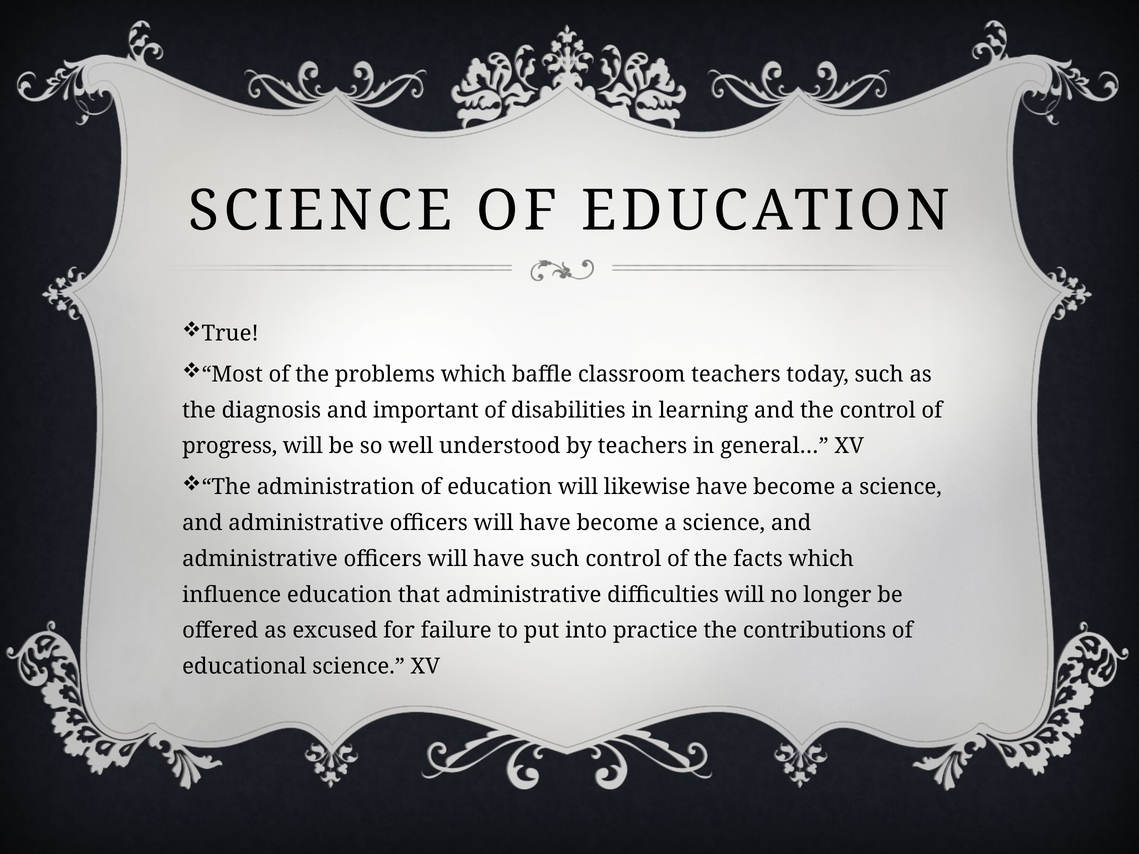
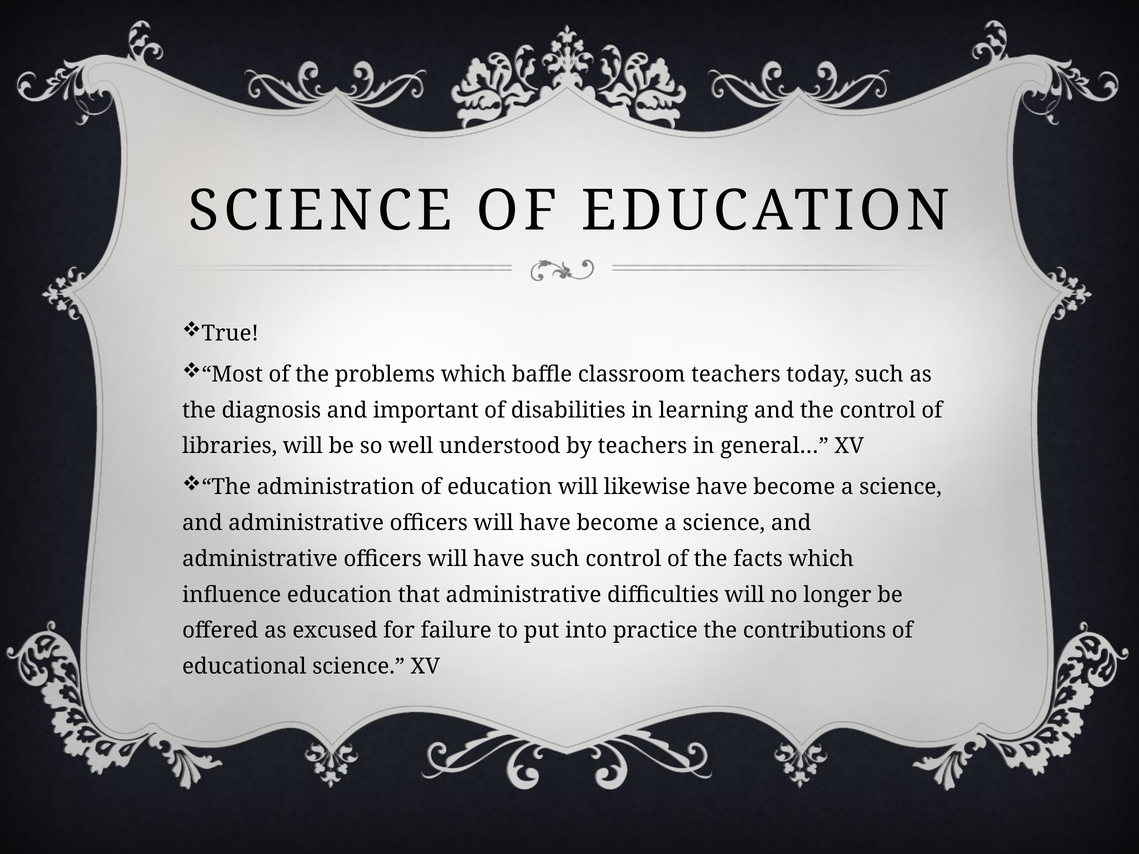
progress: progress -> libraries
